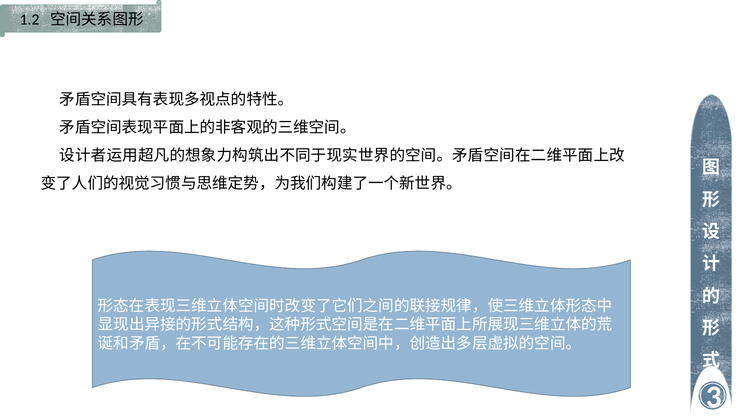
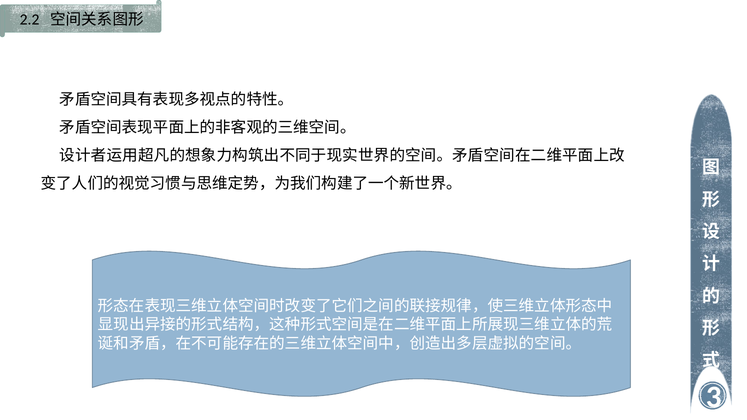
1.2: 1.2 -> 2.2
